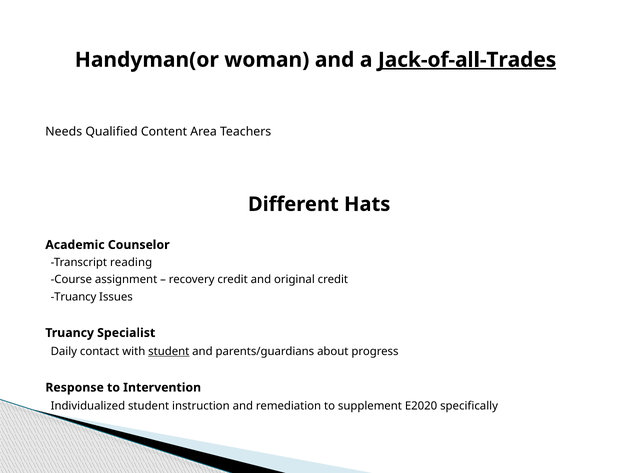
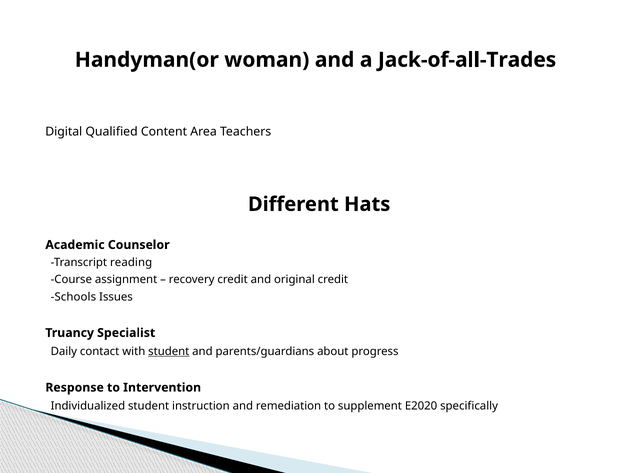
Jack-of-all-Trades underline: present -> none
Needs: Needs -> Digital
Truancy at (74, 297): Truancy -> Schools
